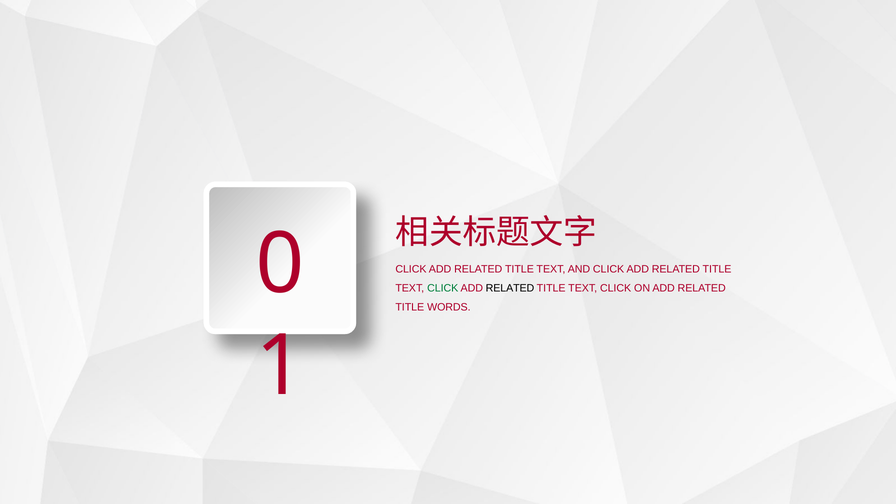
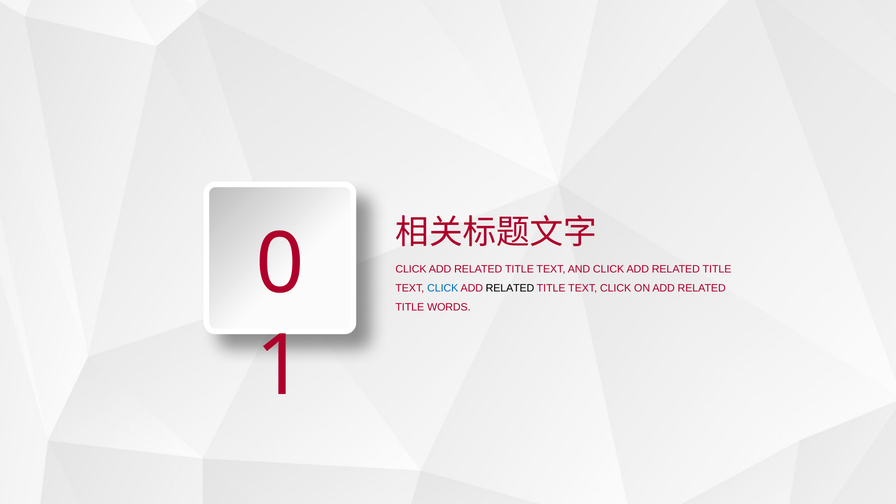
CLICK at (443, 288) colour: green -> blue
